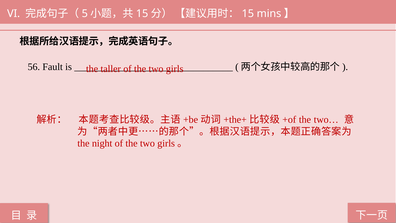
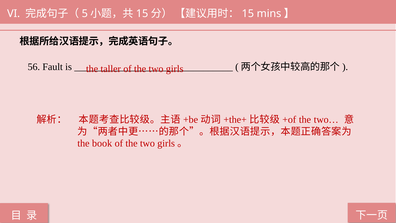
night: night -> book
